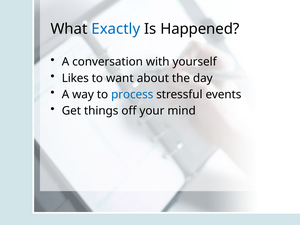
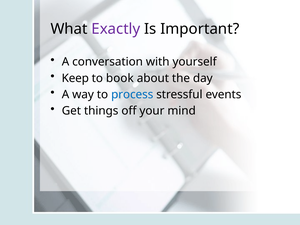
Exactly colour: blue -> purple
Happened: Happened -> Important
Likes: Likes -> Keep
want: want -> book
